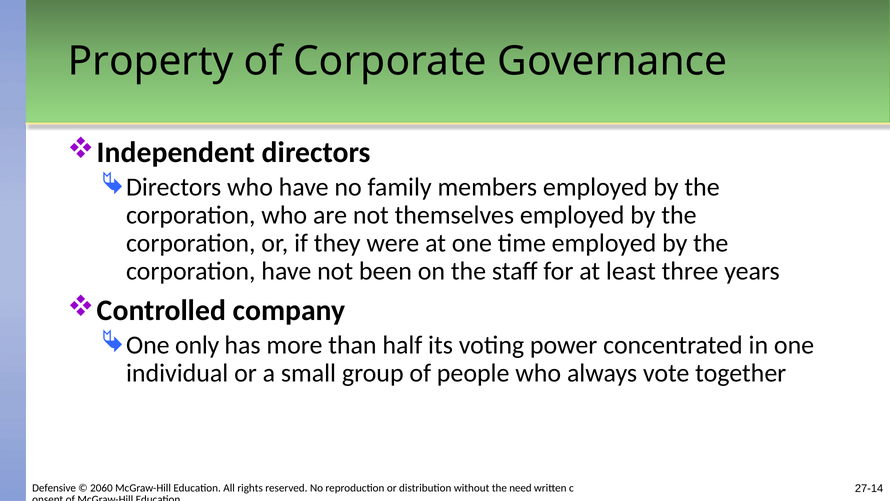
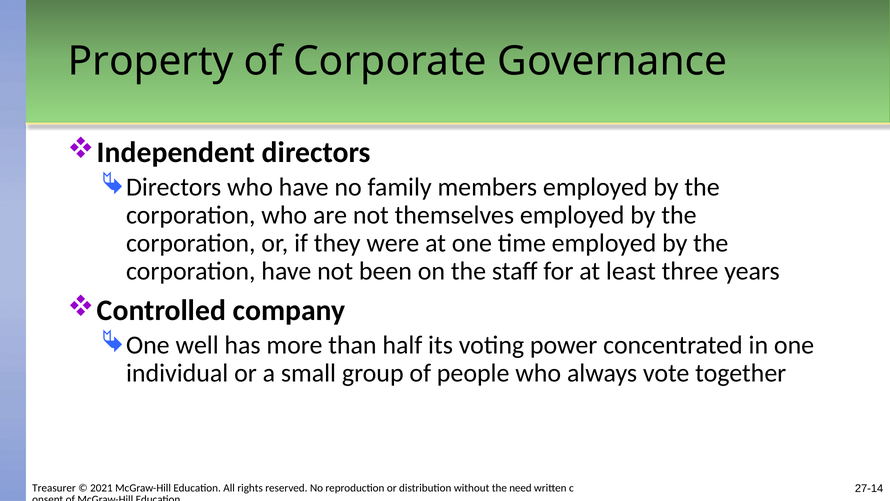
only: only -> well
Defensive: Defensive -> Treasurer
2060: 2060 -> 2021
